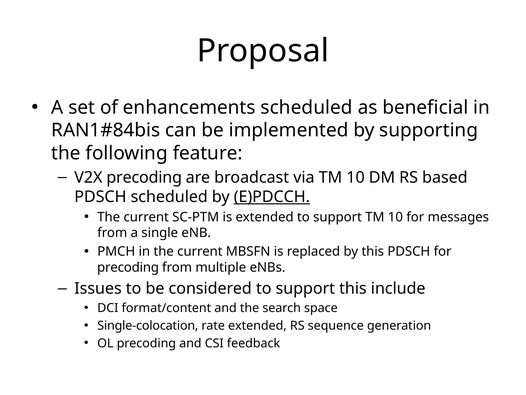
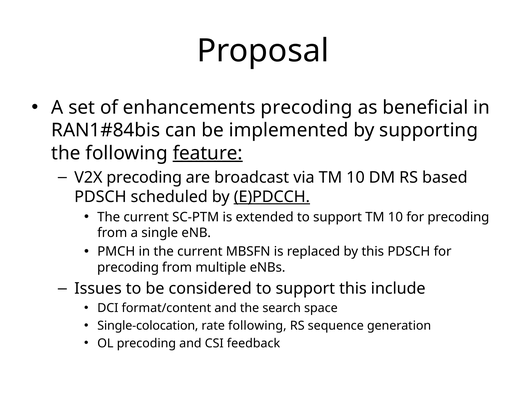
enhancements scheduled: scheduled -> precoding
feature underline: none -> present
10 for messages: messages -> precoding
rate extended: extended -> following
